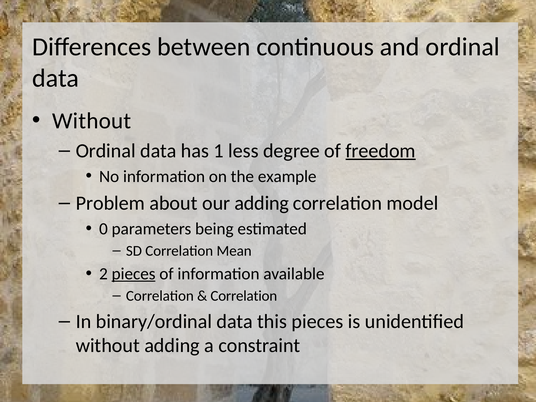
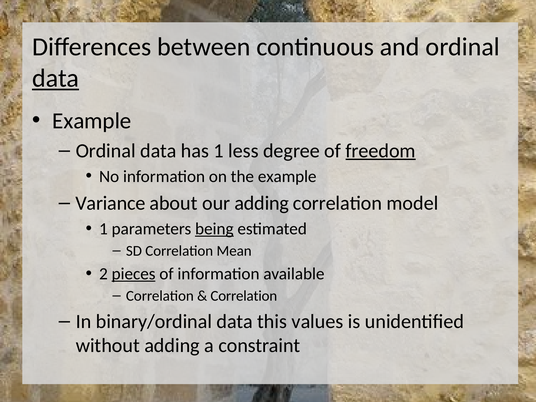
data at (56, 78) underline: none -> present
Without at (92, 121): Without -> Example
Problem: Problem -> Variance
0 at (103, 229): 0 -> 1
being underline: none -> present
this pieces: pieces -> values
